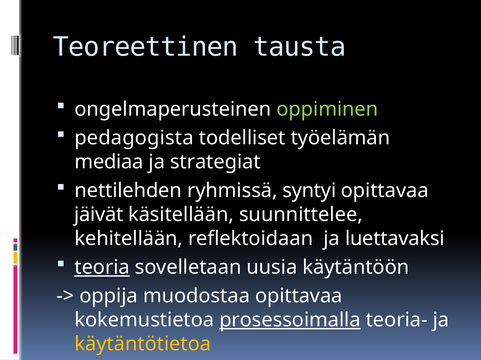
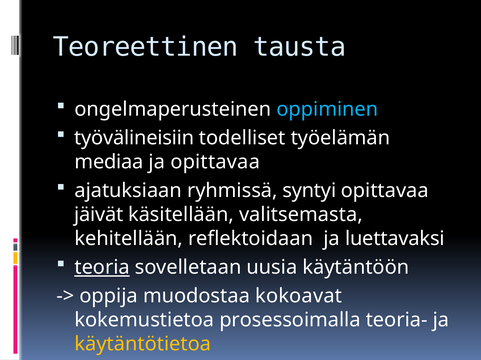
oppiminen colour: light green -> light blue
pedagogista: pedagogista -> työvälineisiin
ja strategiat: strategiat -> opittavaa
nettilehden: nettilehden -> ajatuksiaan
suunnittelee: suunnittelee -> valitsemasta
muodostaa opittavaa: opittavaa -> kokoavat
prosessoimalla underline: present -> none
